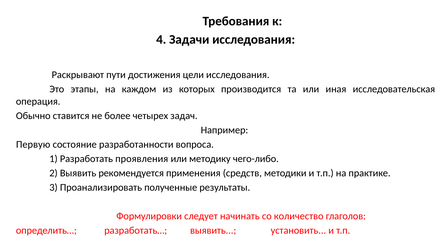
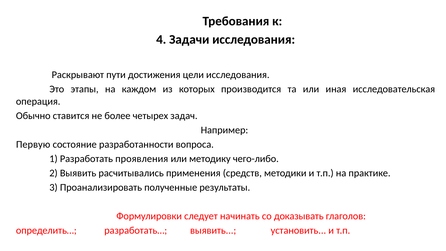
рекомендуется: рекомендуется -> расчитывались
количество: количество -> доказывать
